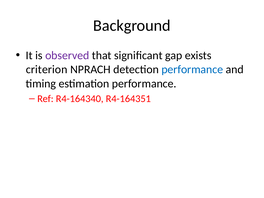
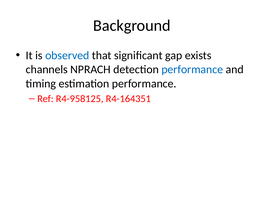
observed colour: purple -> blue
criterion: criterion -> channels
R4-164340: R4-164340 -> R4-958125
